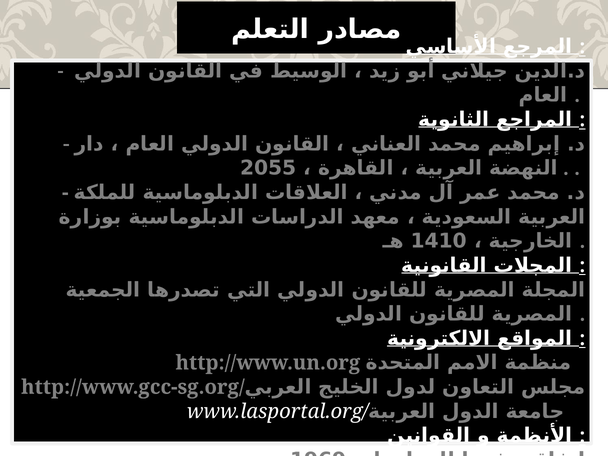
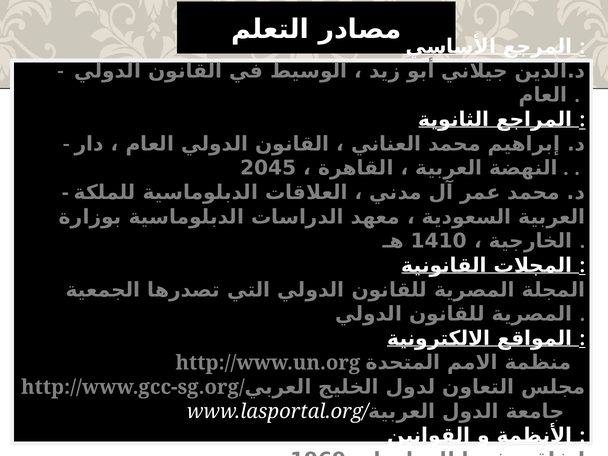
2055: 2055 -> 2045
